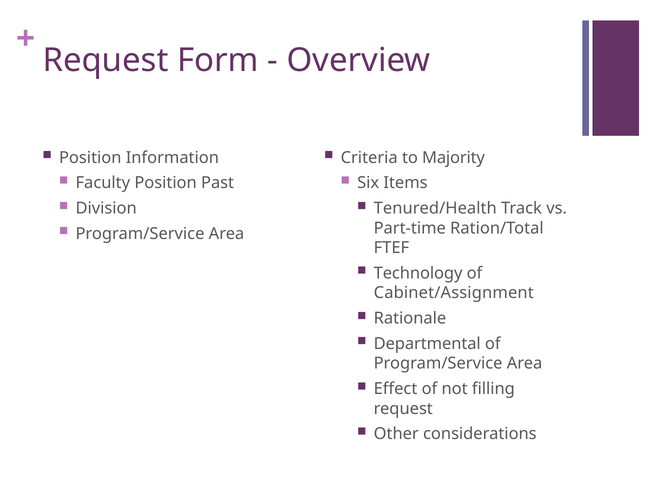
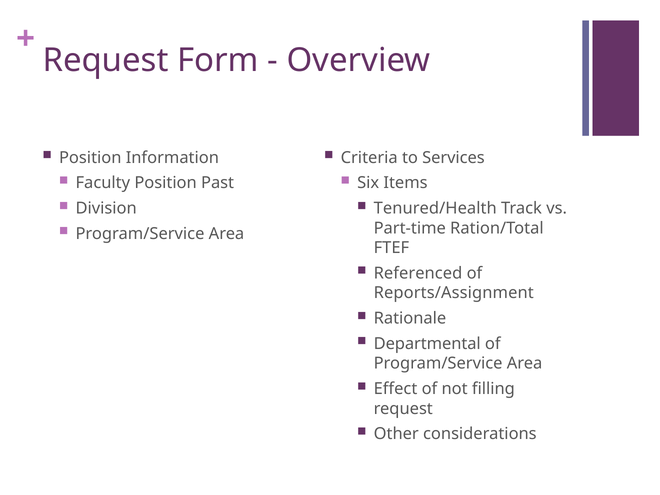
Majority: Majority -> Services
Technology: Technology -> Referenced
Cabinet/Assignment: Cabinet/Assignment -> Reports/Assignment
